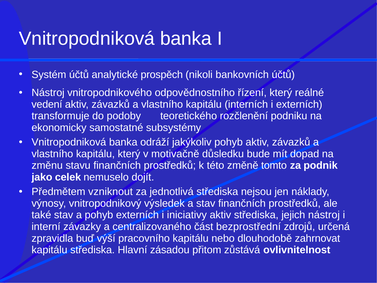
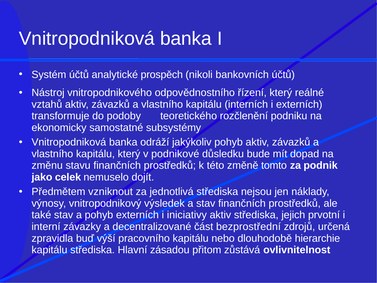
vedení: vedení -> vztahů
motivačně: motivačně -> podnikové
jejich nástroj: nástroj -> prvotní
centralizovaného: centralizovaného -> decentralizované
zahrnovat: zahrnovat -> hierarchie
